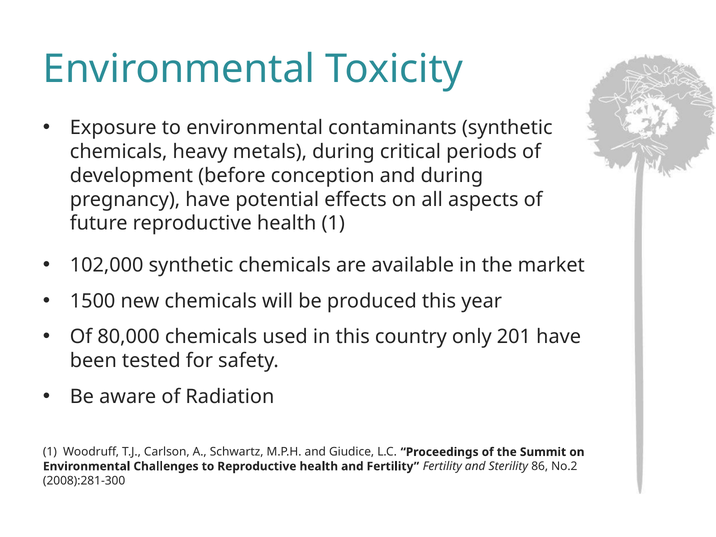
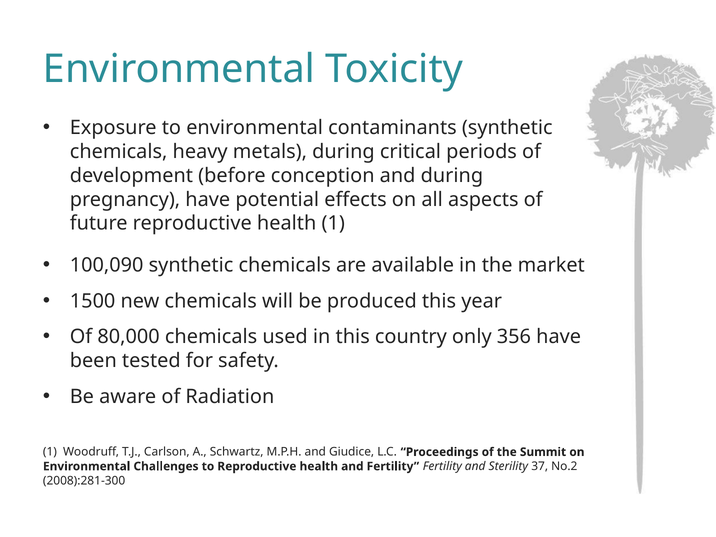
102,000: 102,000 -> 100,090
201: 201 -> 356
86: 86 -> 37
